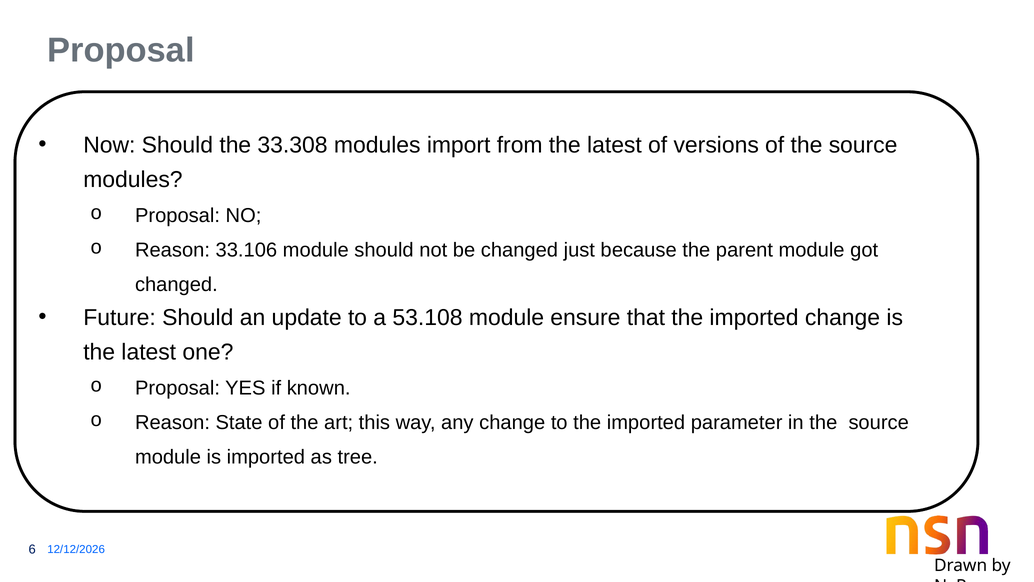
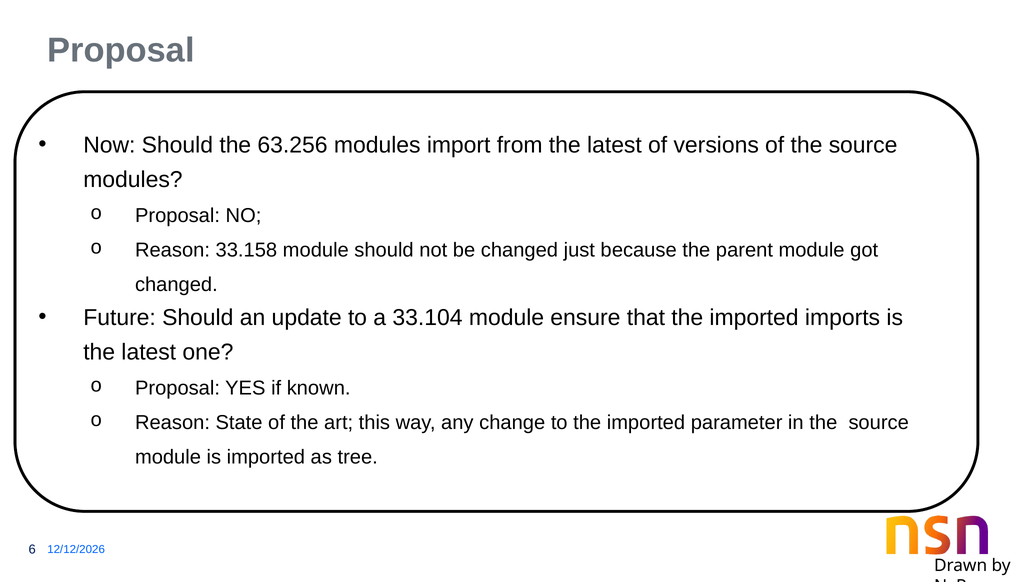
33.308: 33.308 -> 63.256
33.106: 33.106 -> 33.158
53.108: 53.108 -> 33.104
imported change: change -> imports
